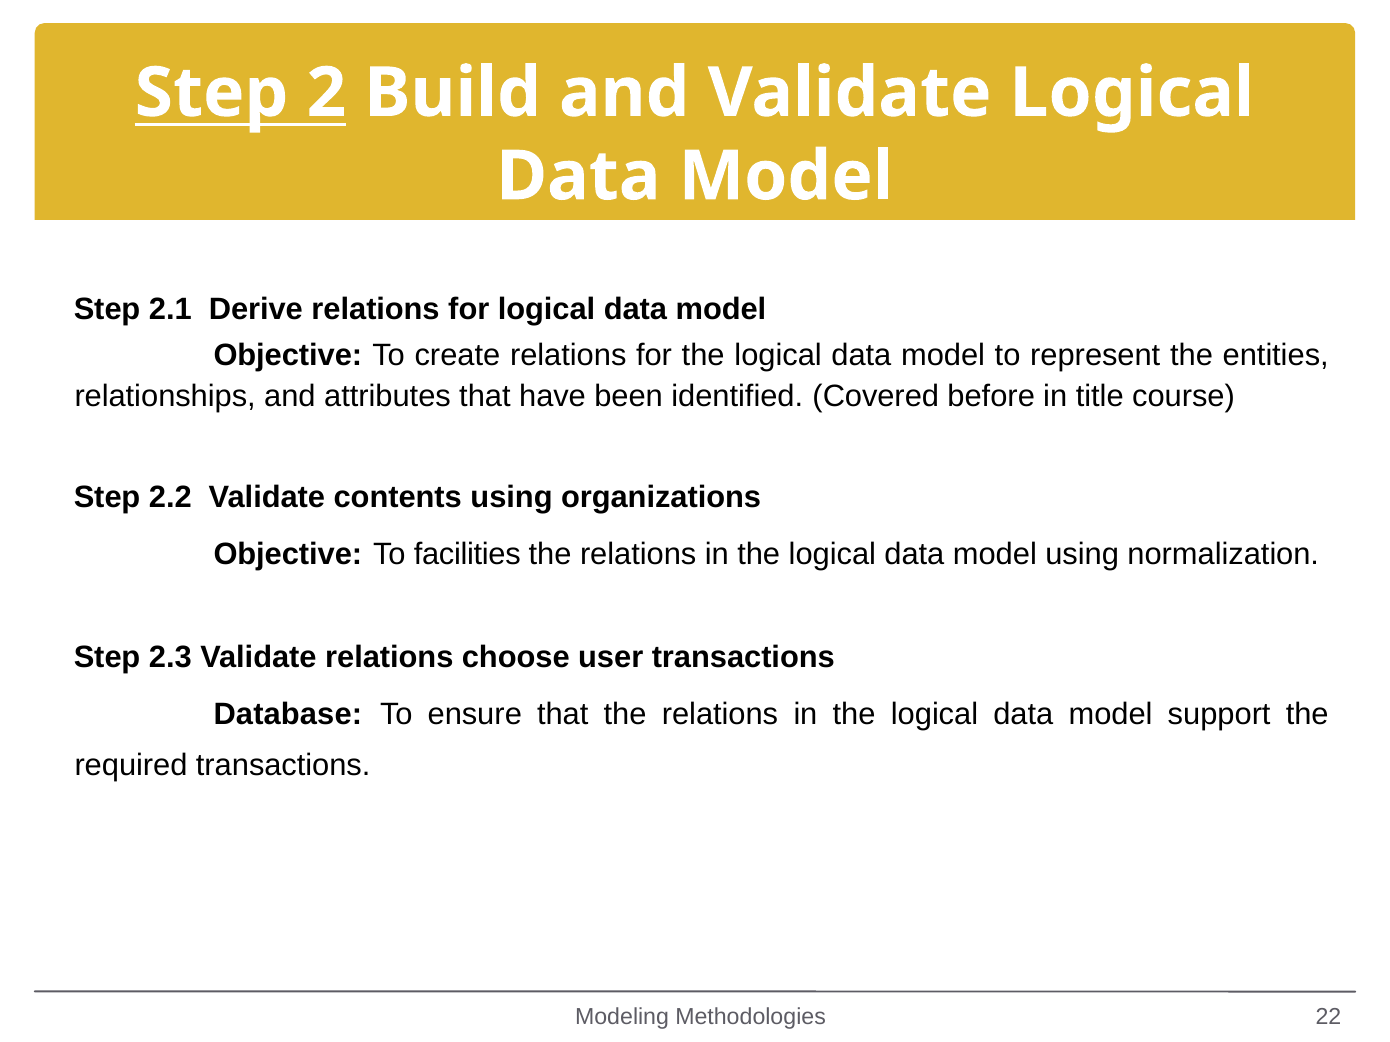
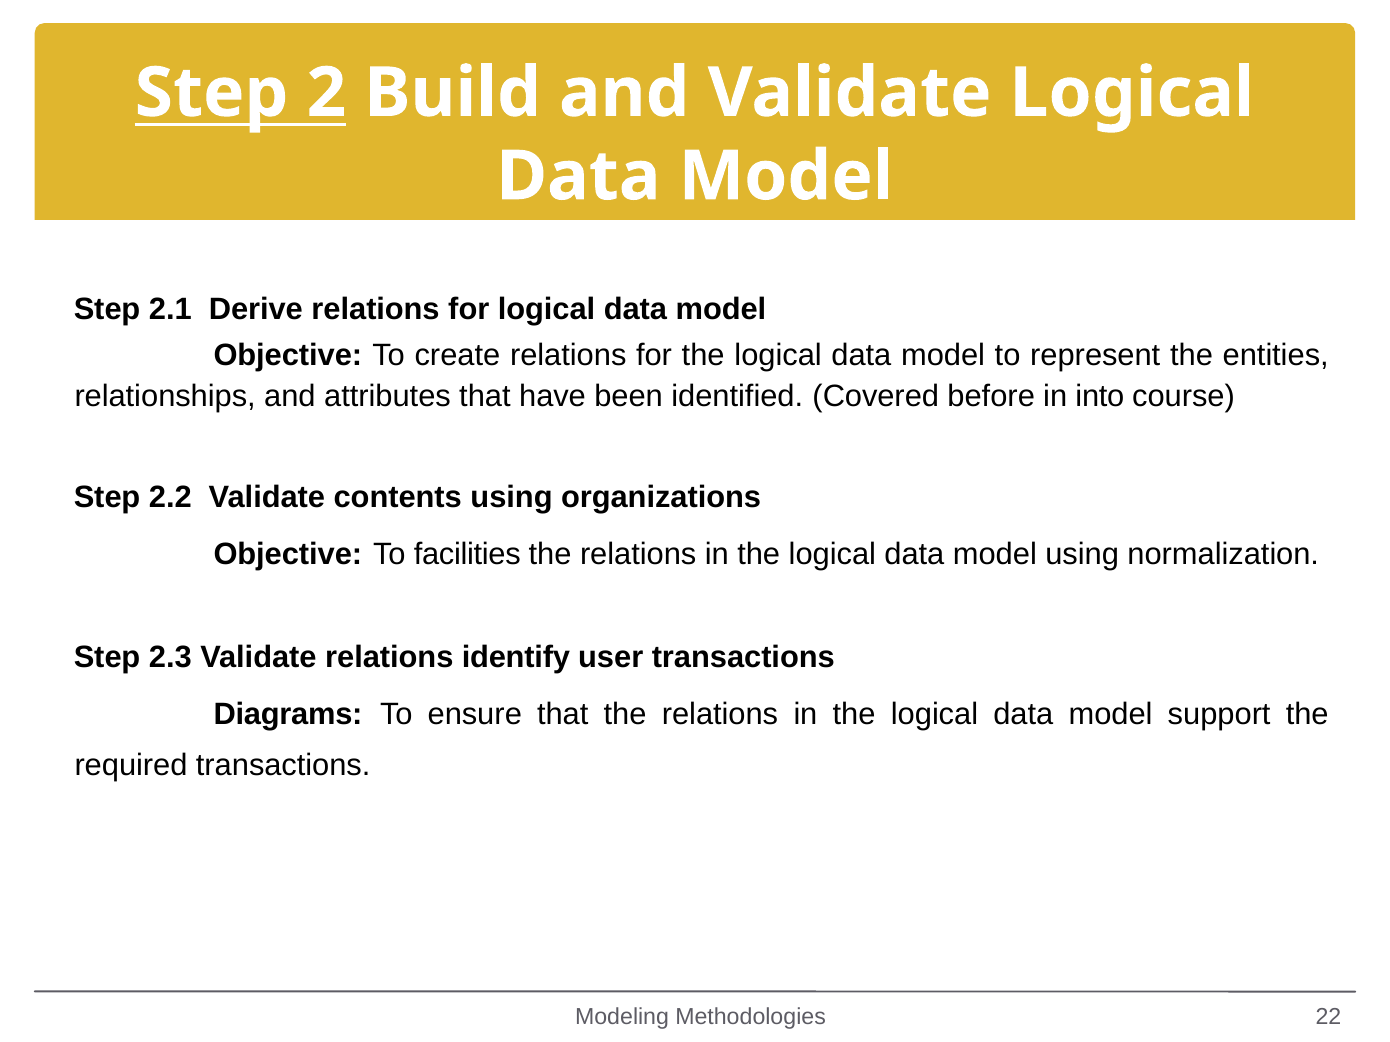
title: title -> into
choose: choose -> identify
Database: Database -> Diagrams
